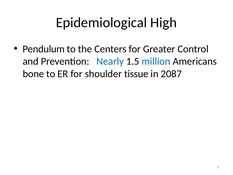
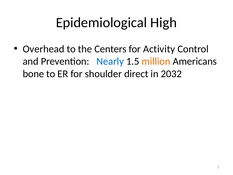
Pendulum: Pendulum -> Overhead
Greater: Greater -> Activity
million colour: blue -> orange
tissue: tissue -> direct
2087: 2087 -> 2032
